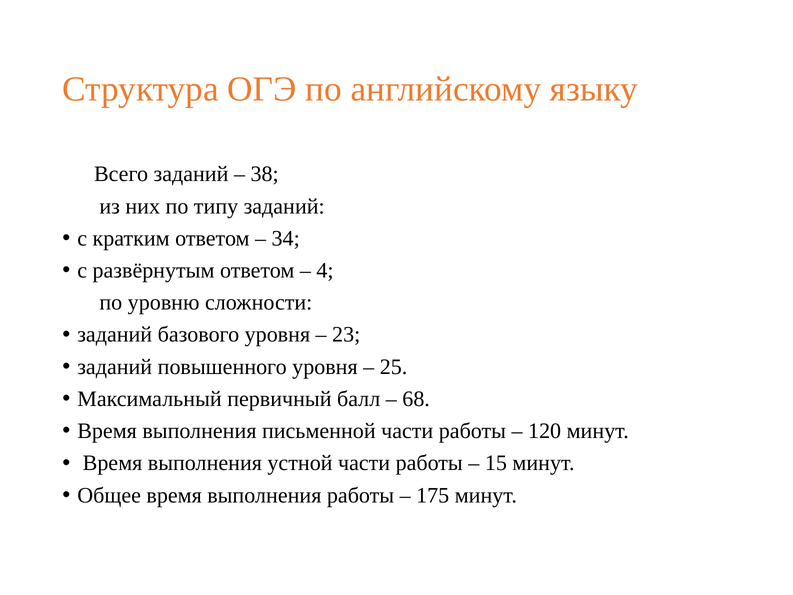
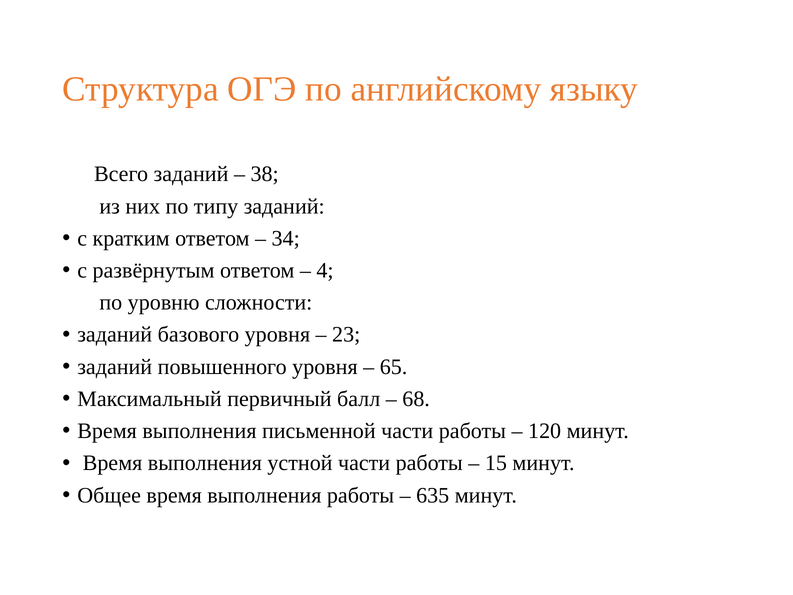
25: 25 -> 65
175: 175 -> 635
